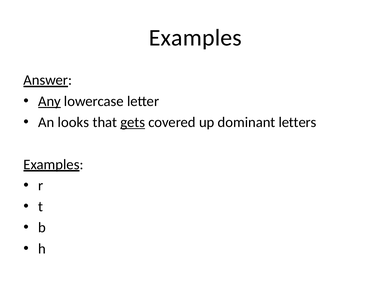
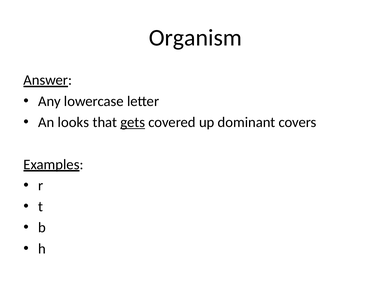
Examples at (195, 38): Examples -> Organism
Any underline: present -> none
letters: letters -> covers
